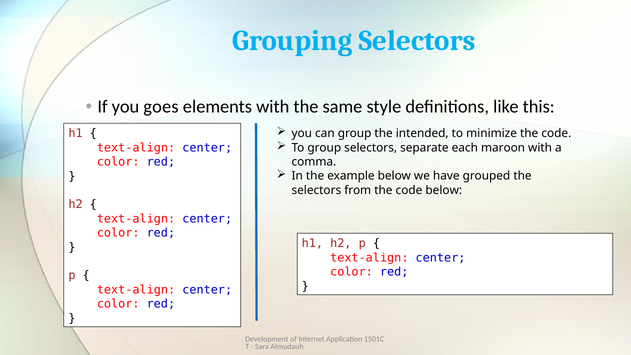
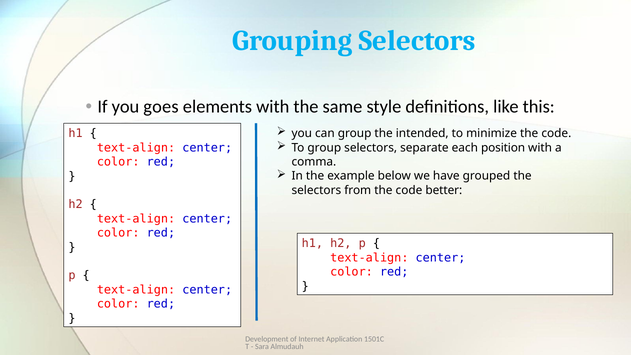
maroon: maroon -> position
code below: below -> better
